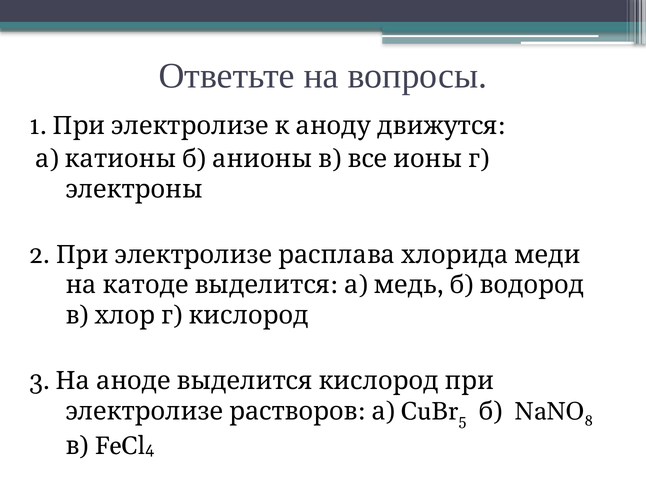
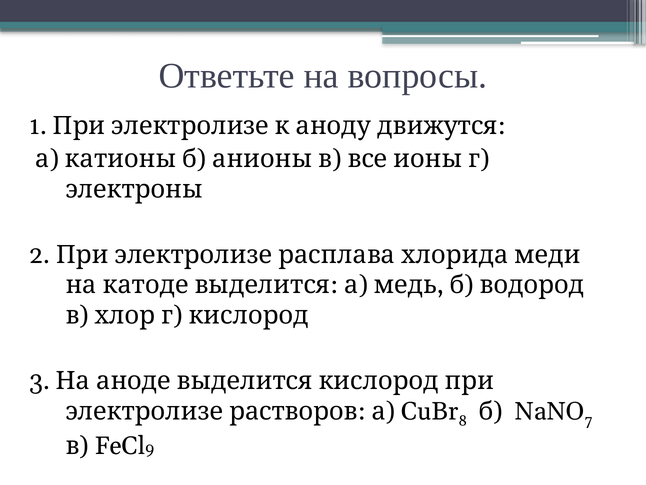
5: 5 -> 8
8: 8 -> 7
4: 4 -> 9
